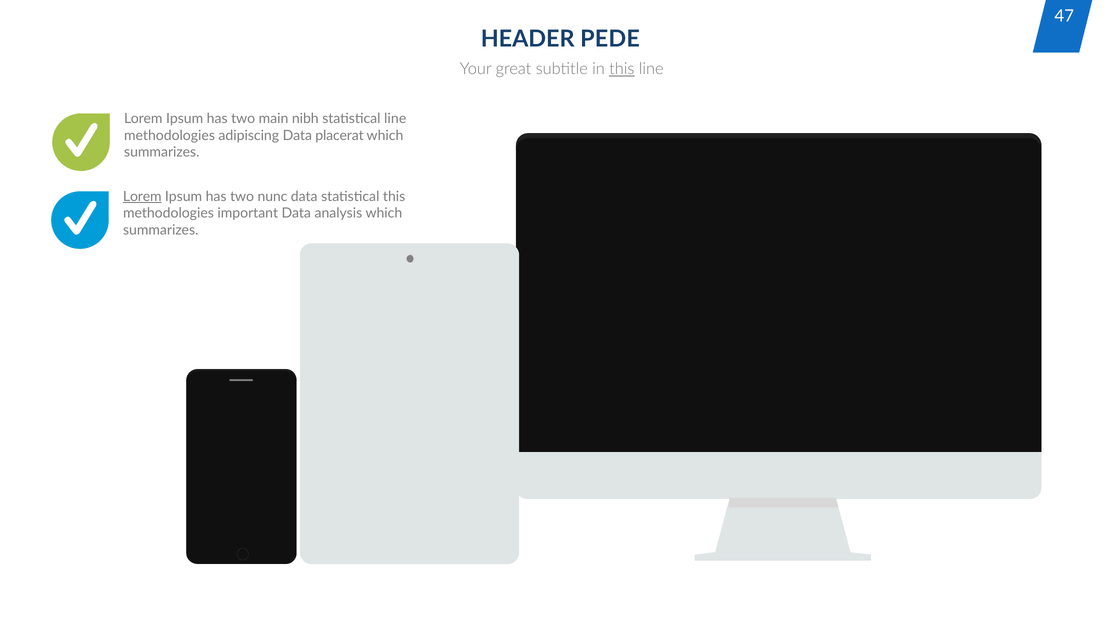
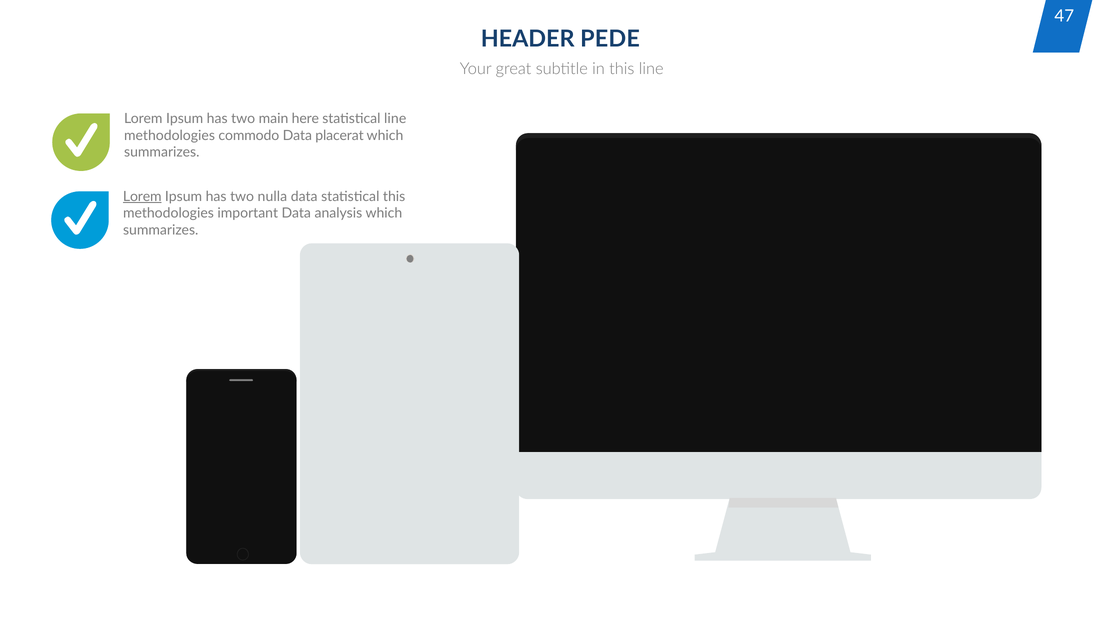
this at (622, 69) underline: present -> none
nibh: nibh -> here
adipiscing: adipiscing -> commodo
nunc: nunc -> nulla
